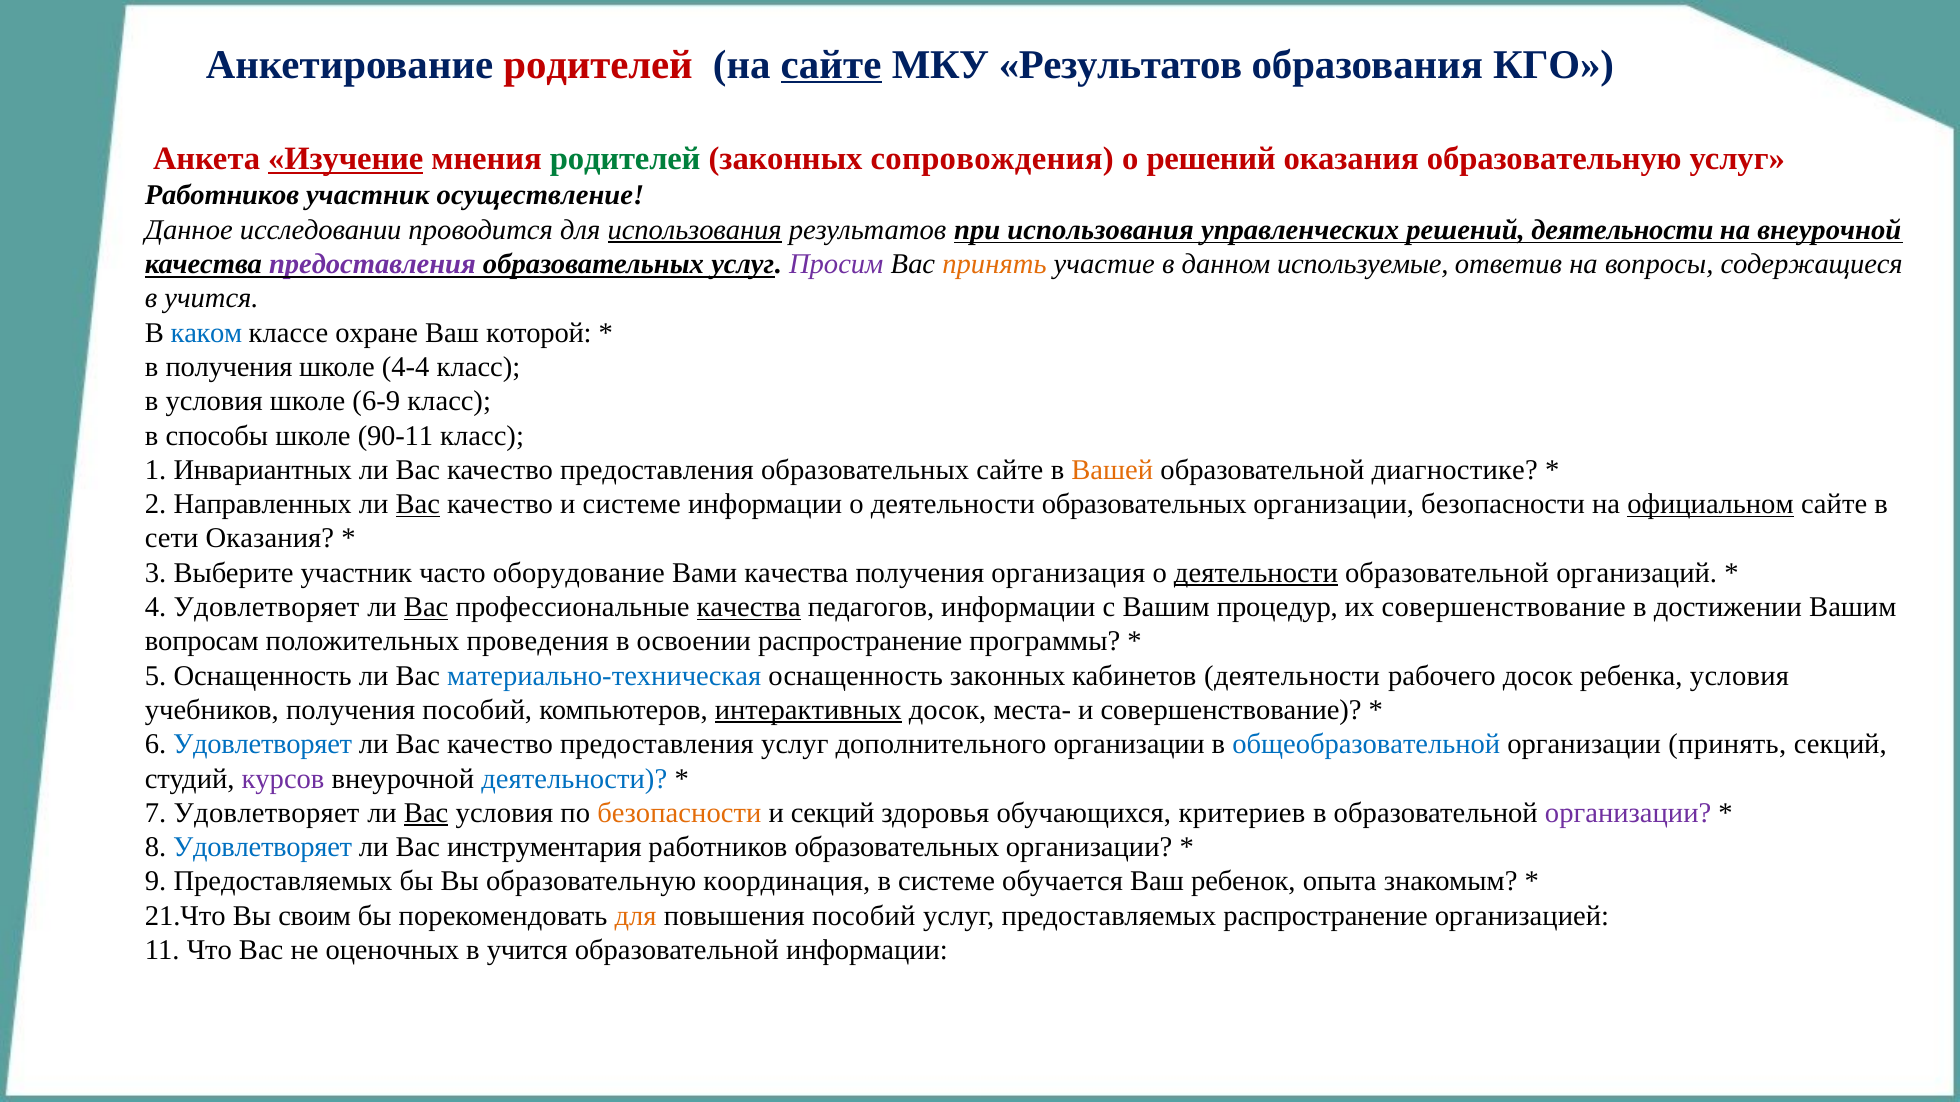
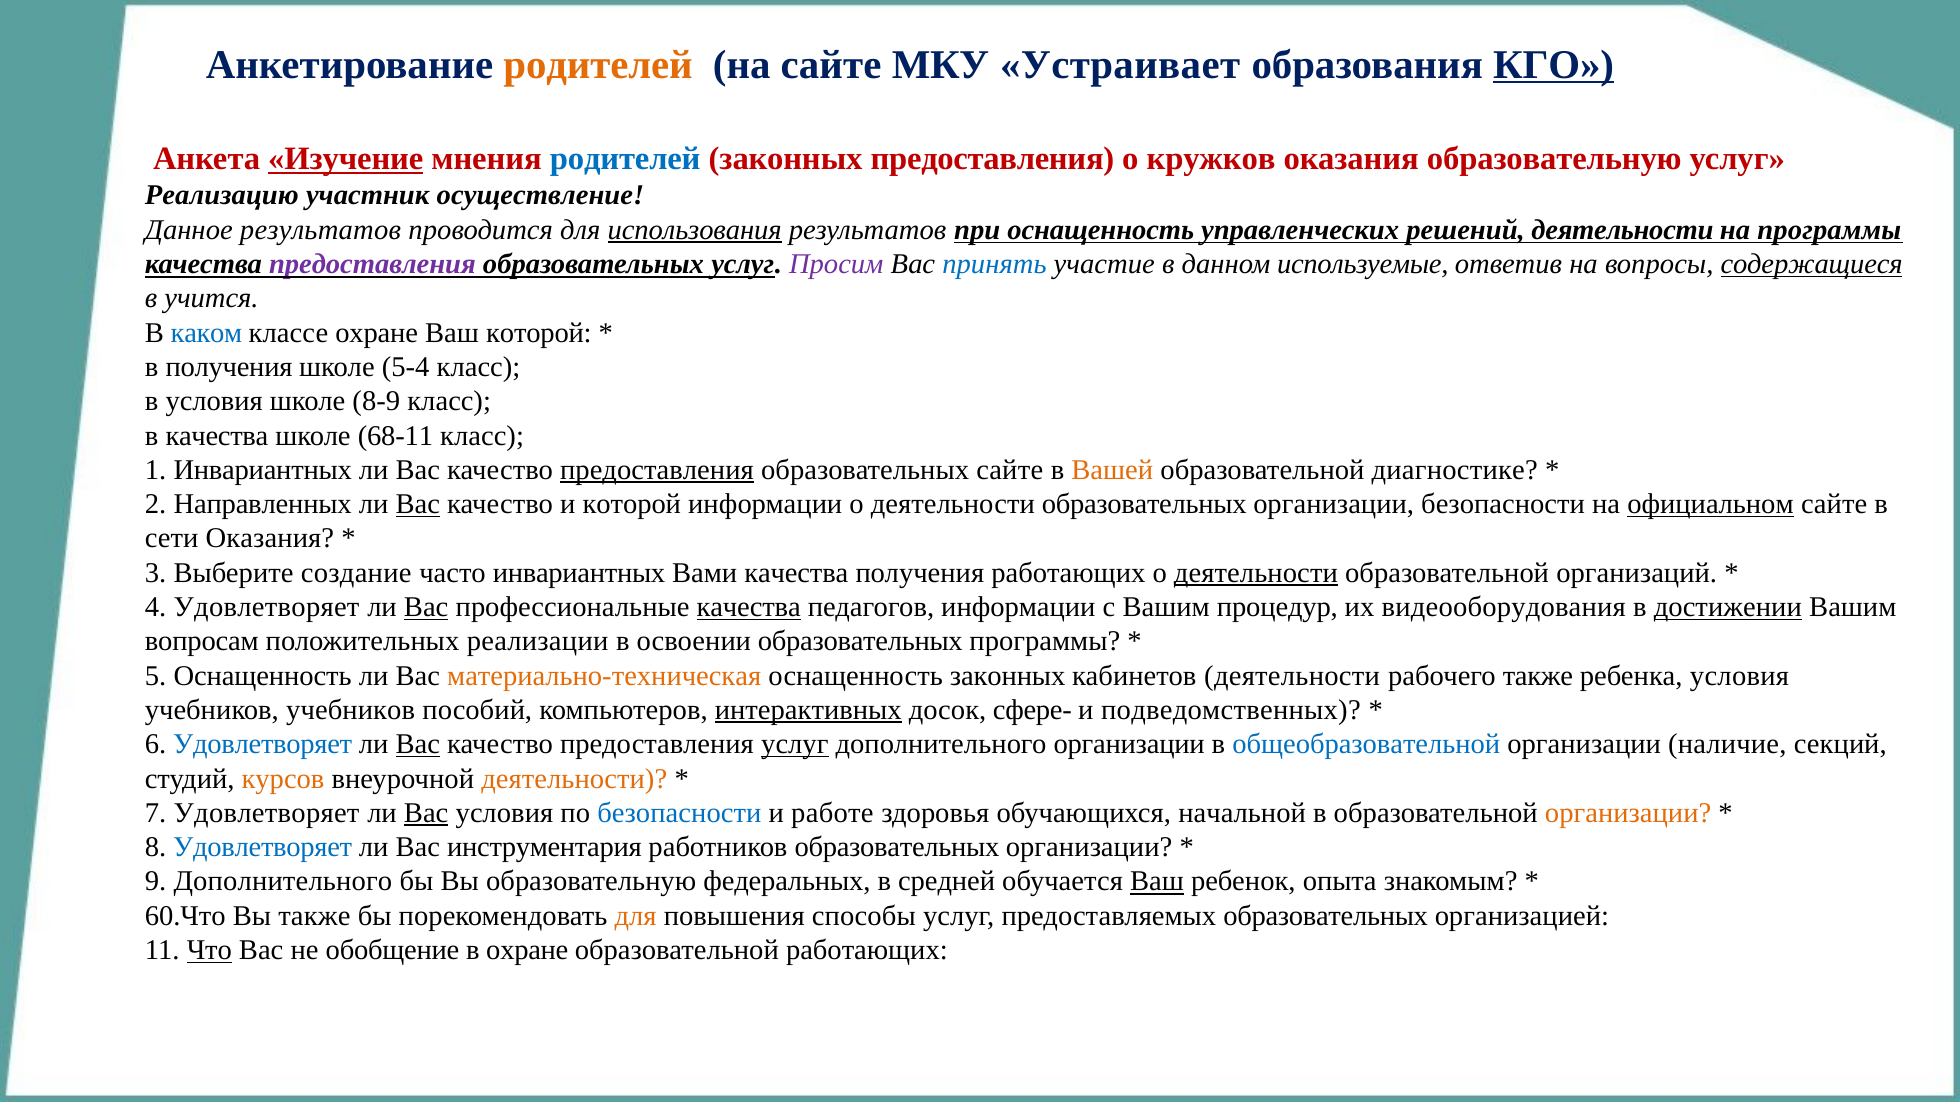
родителей at (598, 65) colour: red -> orange
сайте at (831, 65) underline: present -> none
МКУ Результатов: Результатов -> Устраивает
КГО underline: none -> present
родителей at (625, 159) colour: green -> blue
законных сопровождения: сопровождения -> предоставления
о решений: решений -> кружков
Работников at (222, 196): Работников -> Реализацию
Данное исследовании: исследовании -> результатов
при использования: использования -> оснащенность
на внеурочной: внеурочной -> программы
принять at (994, 264) colour: orange -> blue
содержащиеся underline: none -> present
4-4: 4-4 -> 5-4
6-9: 6-9 -> 8-9
в способы: способы -> качества
90-11: 90-11 -> 68-11
предоставления at (657, 470) underline: none -> present
и системе: системе -> которой
Выберите участник: участник -> создание
часто оборудование: оборудование -> инвариантных
получения организация: организация -> работающих
их совершенствование: совершенствование -> видеооборудования
достижении underline: none -> present
проведения: проведения -> реализации
освоении распространение: распространение -> образовательных
материально-техническая colour: blue -> orange
рабочего досок: досок -> также
учебников получения: получения -> учебников
места-: места- -> сфере-
и совершенствование: совершенствование -> подведомственных
Вас at (418, 745) underline: none -> present
услуг at (795, 745) underline: none -> present
организации принять: принять -> наличие
курсов colour: purple -> orange
деятельности at (574, 779) colour: blue -> orange
безопасности at (679, 813) colour: orange -> blue
и секций: секций -> работе
критериев: критериев -> начальной
организации at (1628, 813) colour: purple -> orange
9 Предоставляемых: Предоставляемых -> Дополнительного
координация: координация -> федеральных
в системе: системе -> средней
Ваш at (1157, 882) underline: none -> present
21.Что: 21.Что -> 60.Что
Вы своим: своим -> также
повышения пособий: пособий -> способы
предоставляемых распространение: распространение -> образовательных
Что underline: none -> present
оценочных: оценочных -> обобщение
учится at (527, 951): учится -> охране
образовательной информации: информации -> работающих
